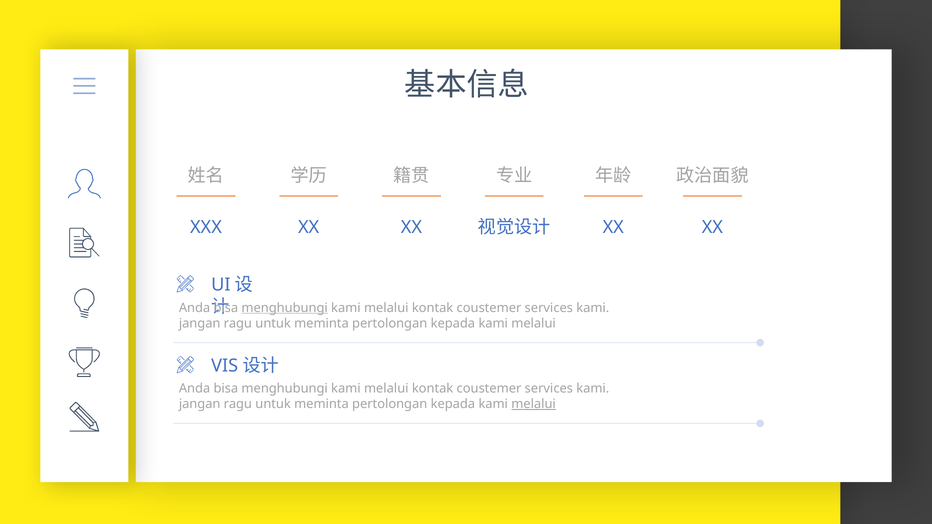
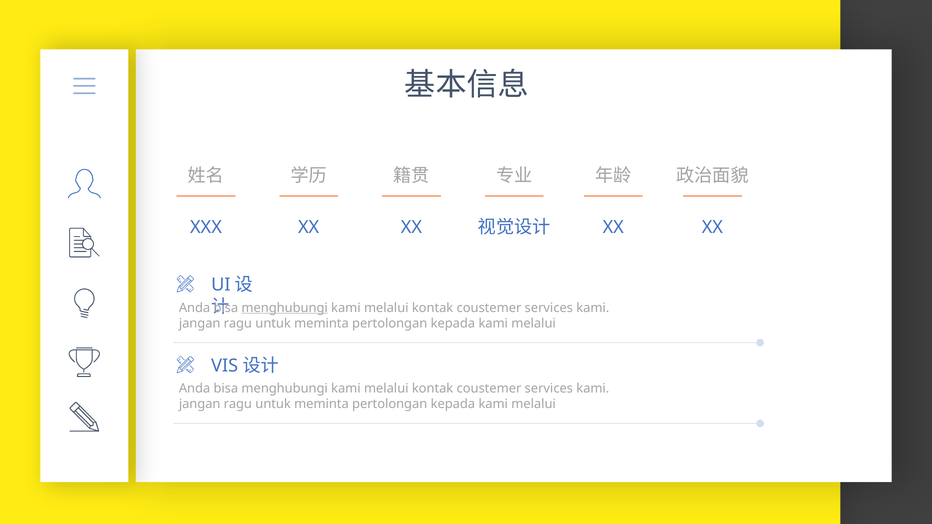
melalui at (534, 404) underline: present -> none
